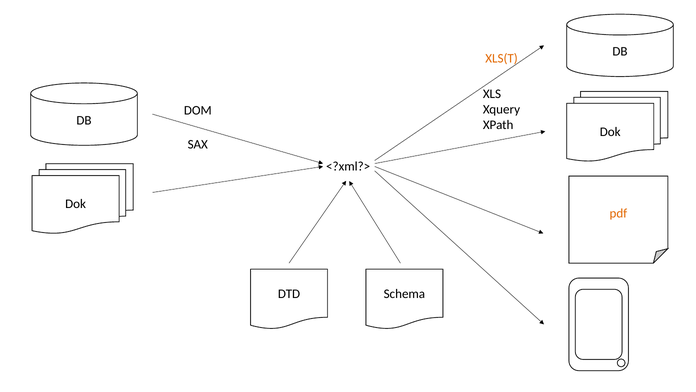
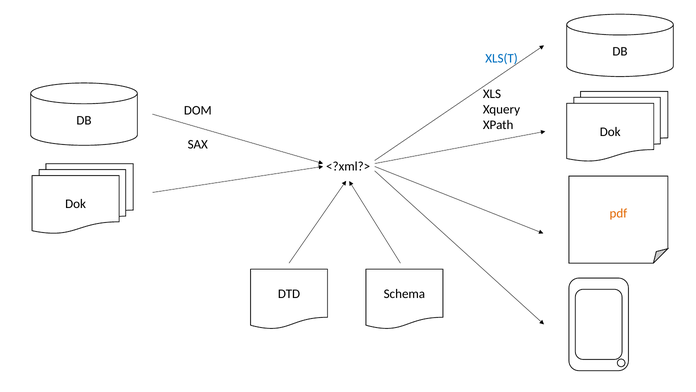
XLS(T colour: orange -> blue
